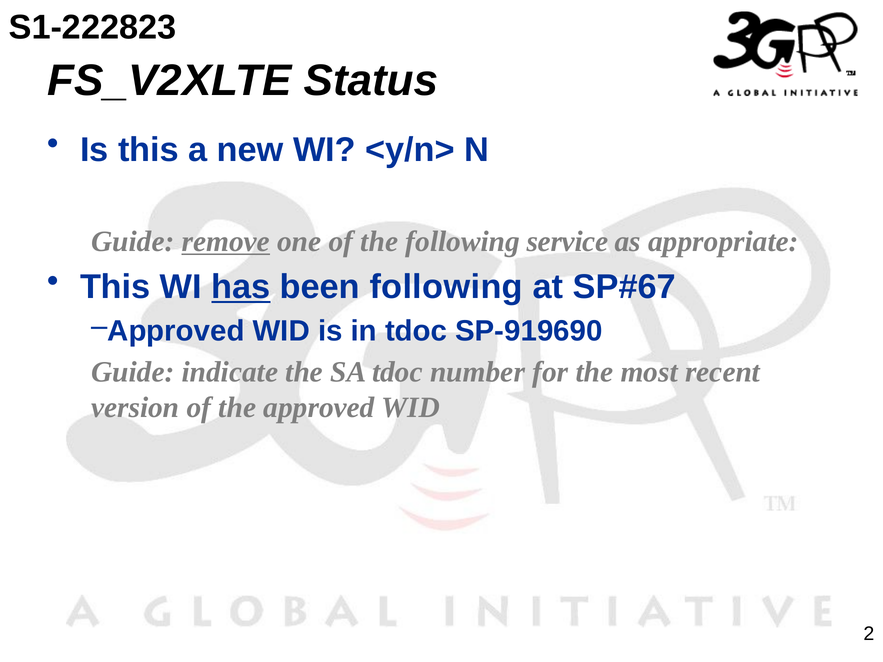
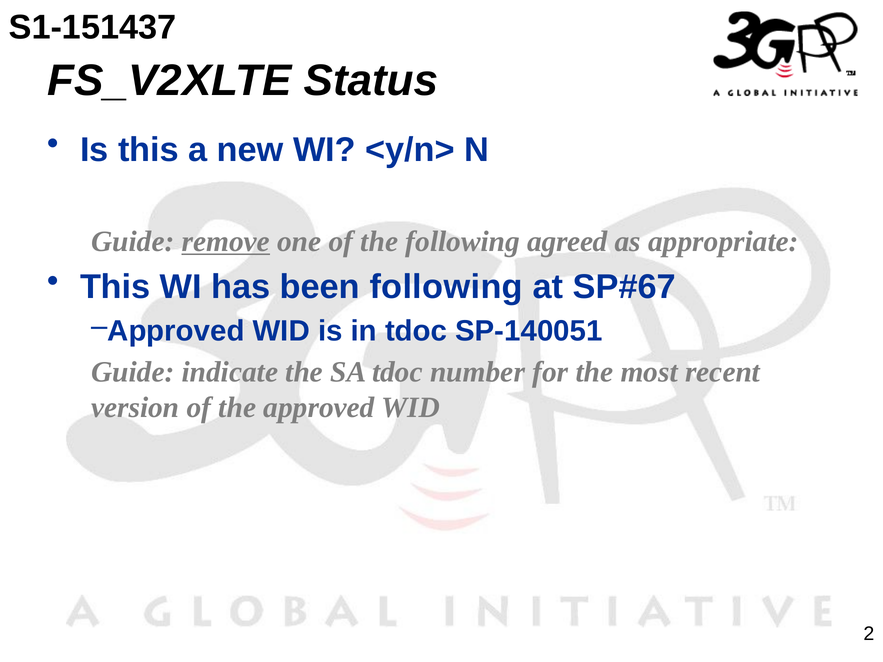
S1-222823: S1-222823 -> S1-151437
service: service -> agreed
has underline: present -> none
SP-919690: SP-919690 -> SP-140051
